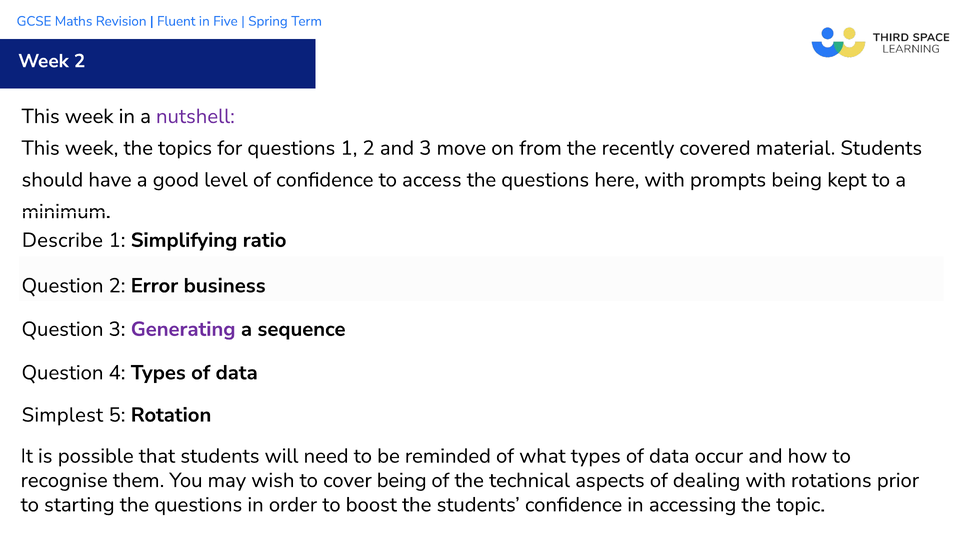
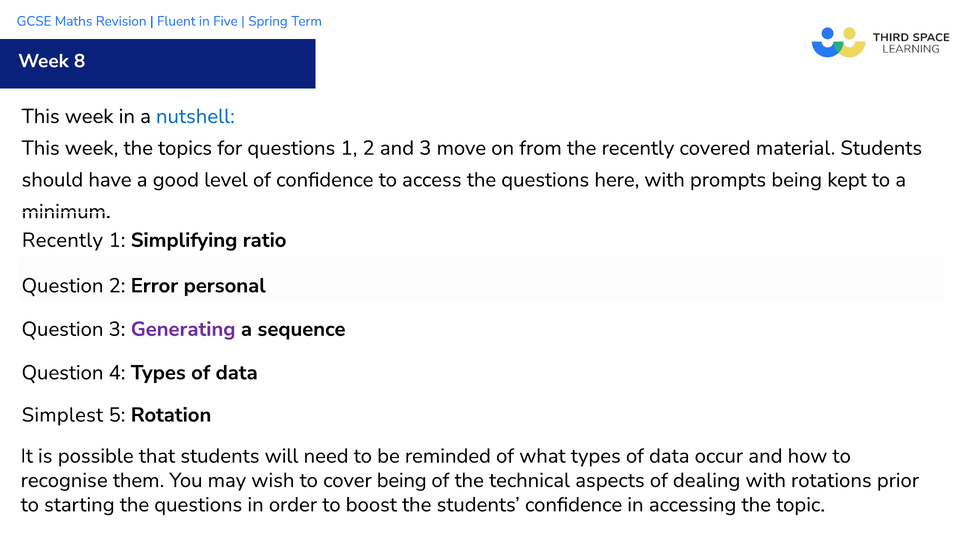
Week 2: 2 -> 8
nutshell colour: purple -> blue
Describe at (62, 240): Describe -> Recently
business: business -> personal
